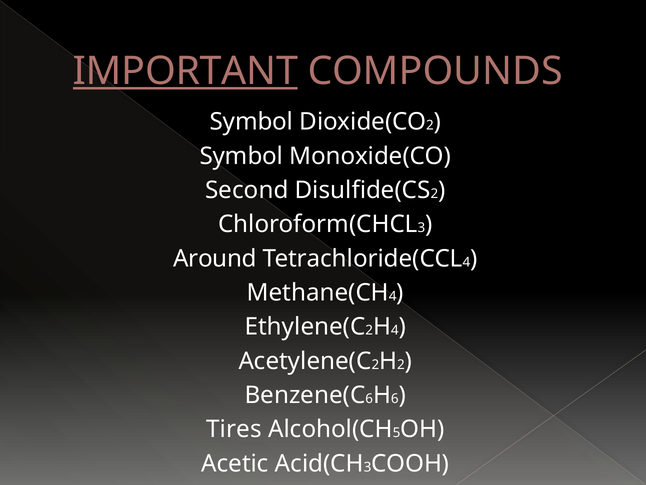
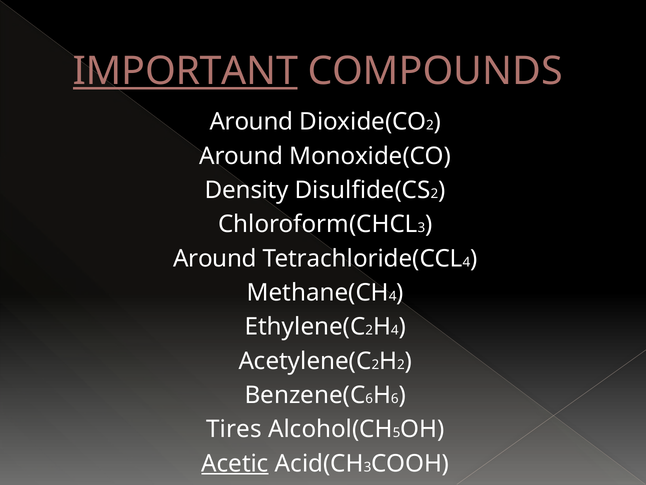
Symbol at (251, 122): Symbol -> Around
Symbol at (241, 156): Symbol -> Around
Second: Second -> Density
Acetic underline: none -> present
